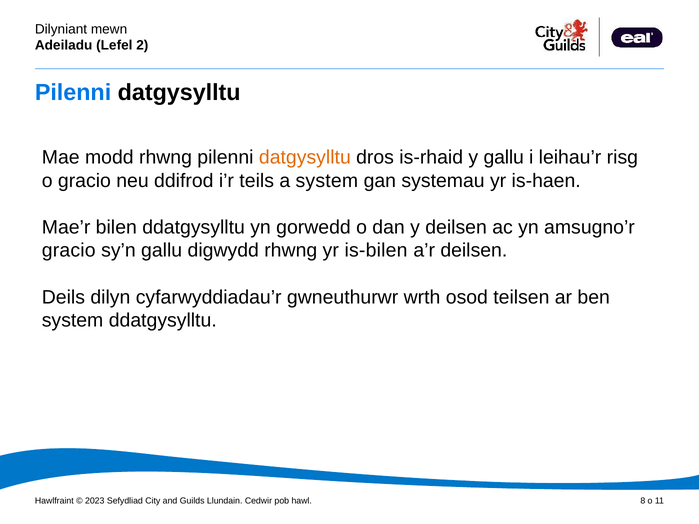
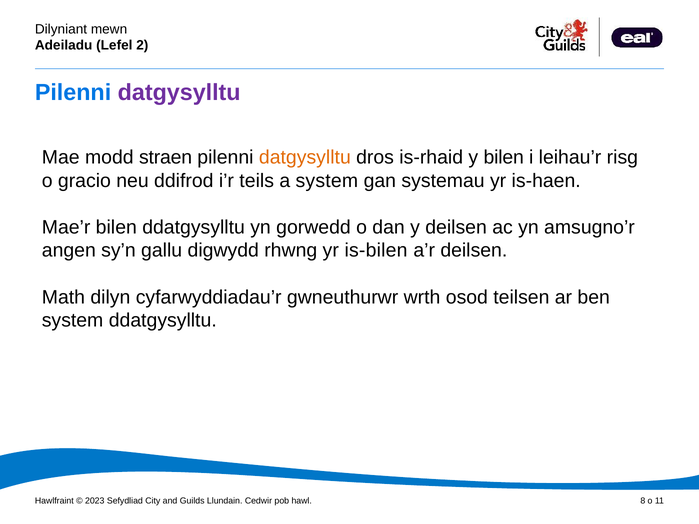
datgysylltu at (179, 93) colour: black -> purple
modd rhwng: rhwng -> straen
y gallu: gallu -> bilen
gracio at (69, 251): gracio -> angen
Deils: Deils -> Math
